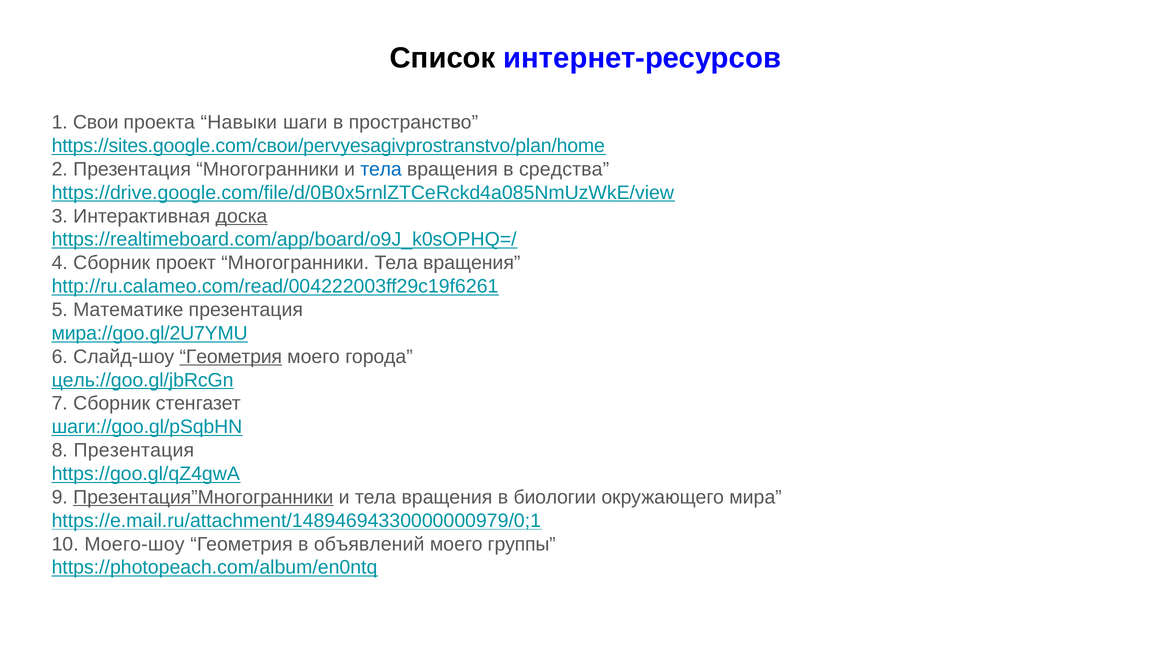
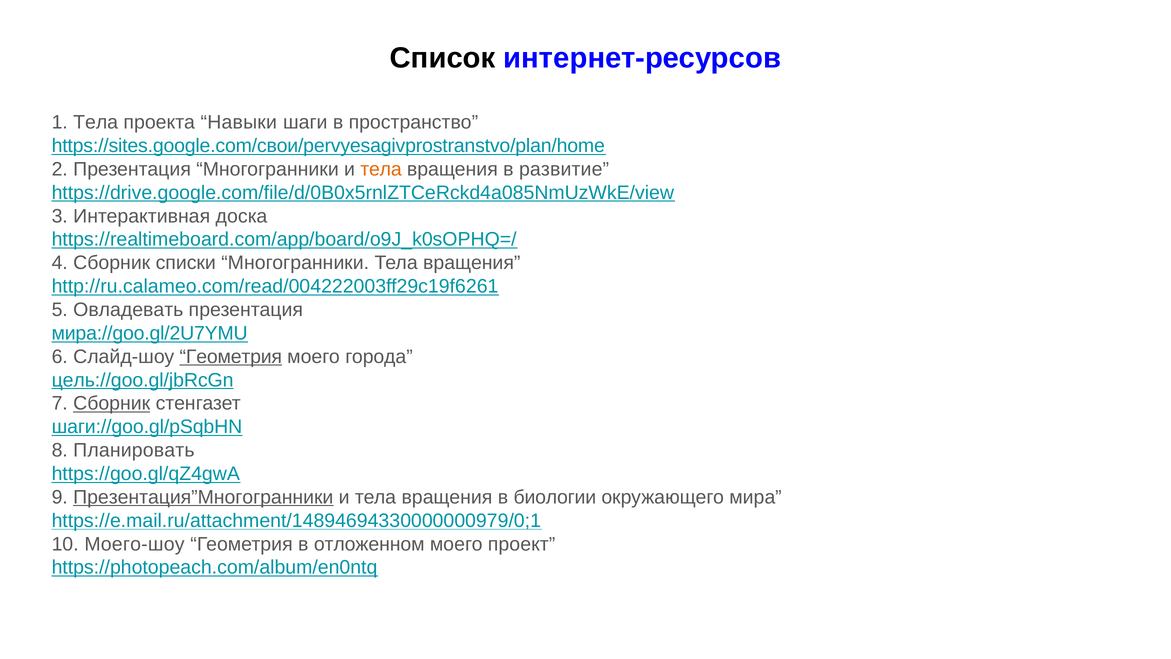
1 Свои: Свои -> Тела
тела at (381, 169) colour: blue -> orange
средства: средства -> развитие
доска underline: present -> none
проект: проект -> списки
Математике: Математике -> Овладевать
Сборник at (112, 403) underline: none -> present
8 Презентация: Презентация -> Планировать
объявлений: объявлений -> отложенном
группы: группы -> проект
